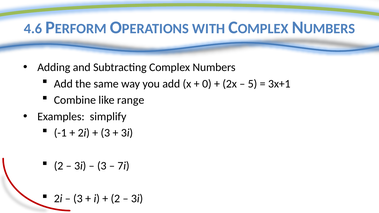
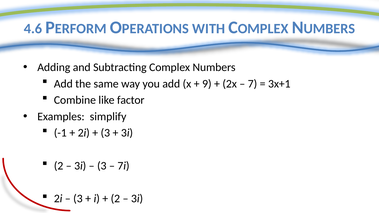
0: 0 -> 9
5: 5 -> 7
range: range -> factor
